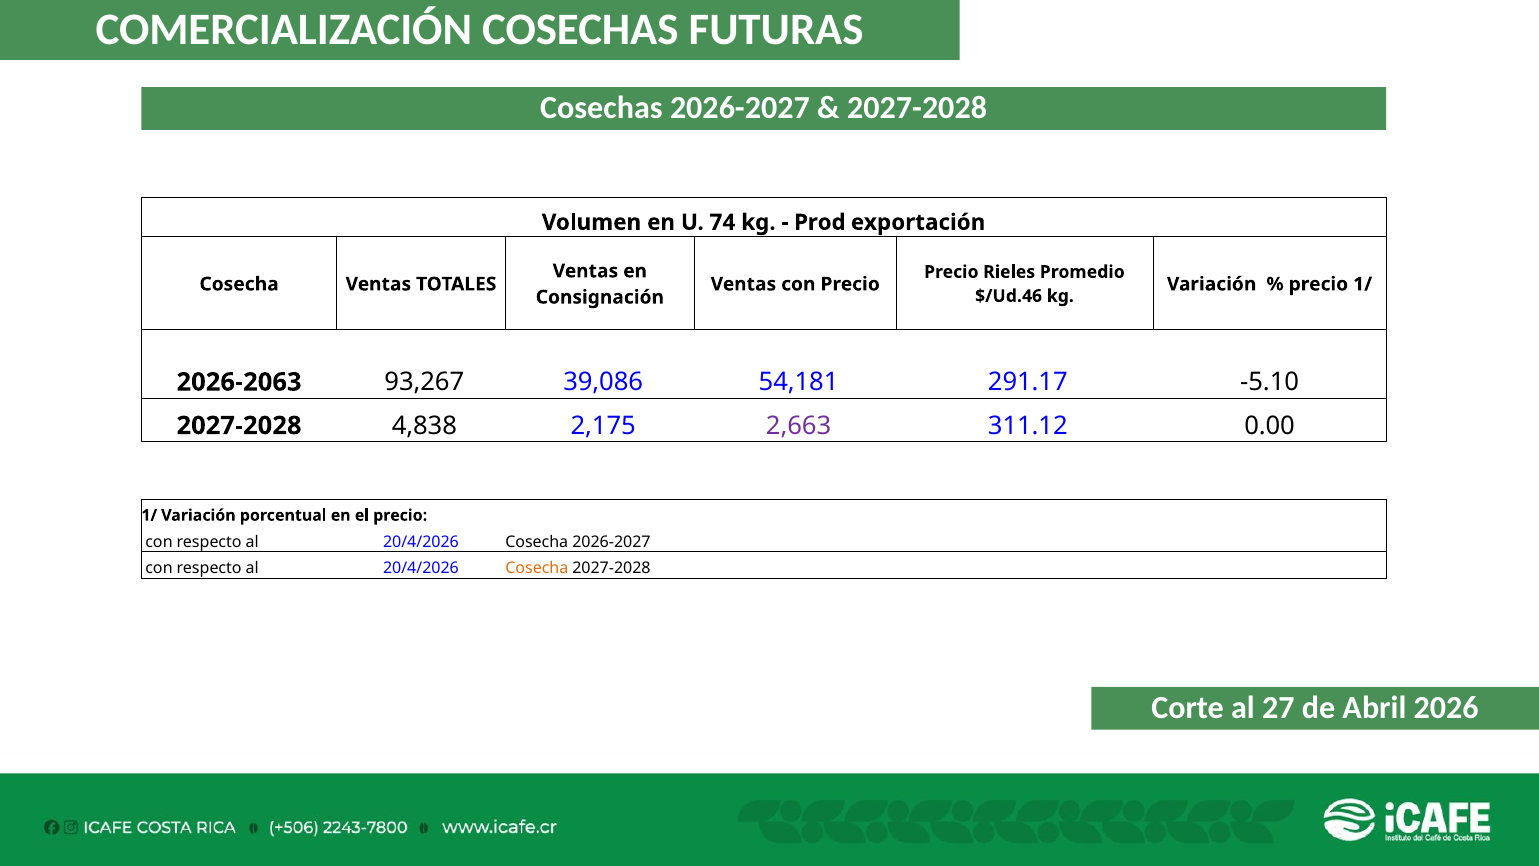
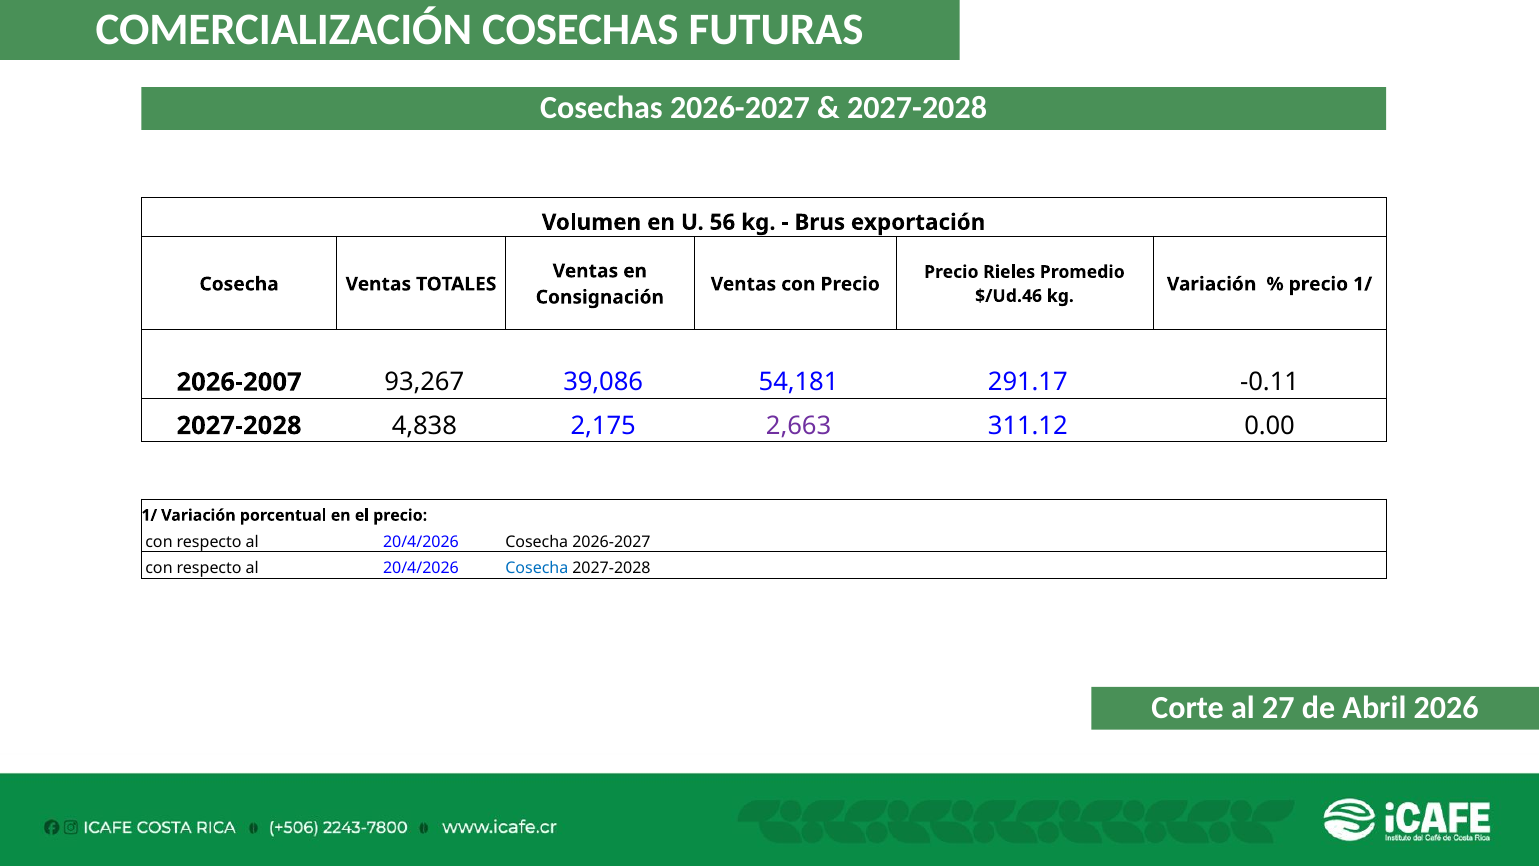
74: 74 -> 56
Prod: Prod -> Brus
2026-2063: 2026-2063 -> 2026-2007
-5.10: -5.10 -> -0.11
Cosecha at (537, 568) colour: orange -> blue
